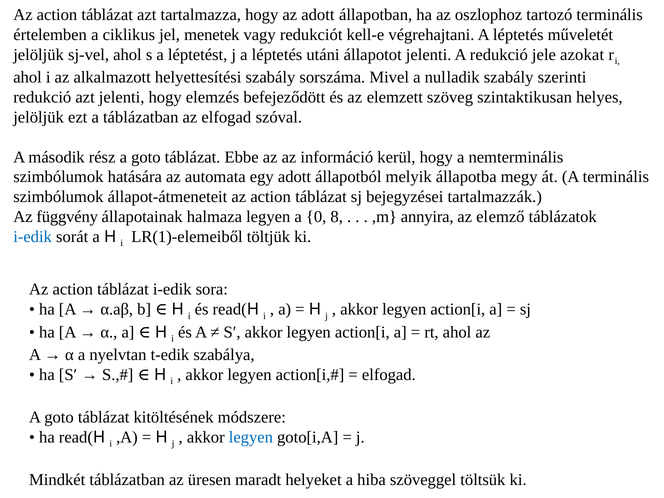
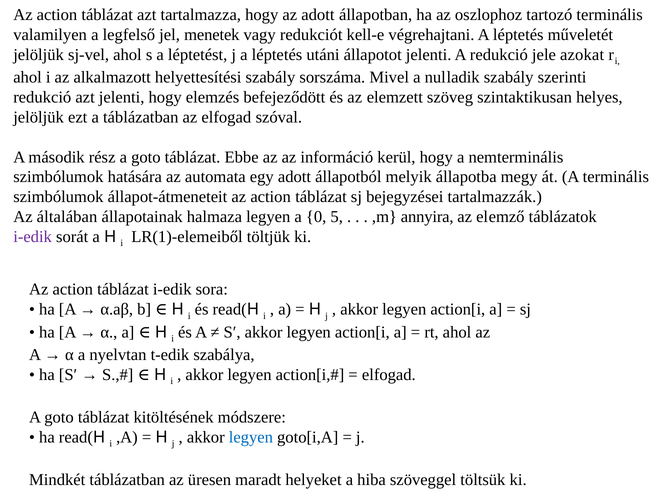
értelemben: értelemben -> valamilyen
ciklikus: ciklikus -> legfelső
függvény: függvény -> általában
8: 8 -> 5
i-edik at (33, 237) colour: blue -> purple
